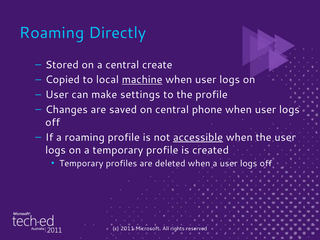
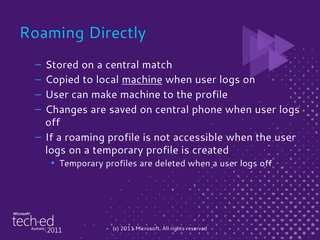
create: create -> match
make settings: settings -> machine
accessible underline: present -> none
